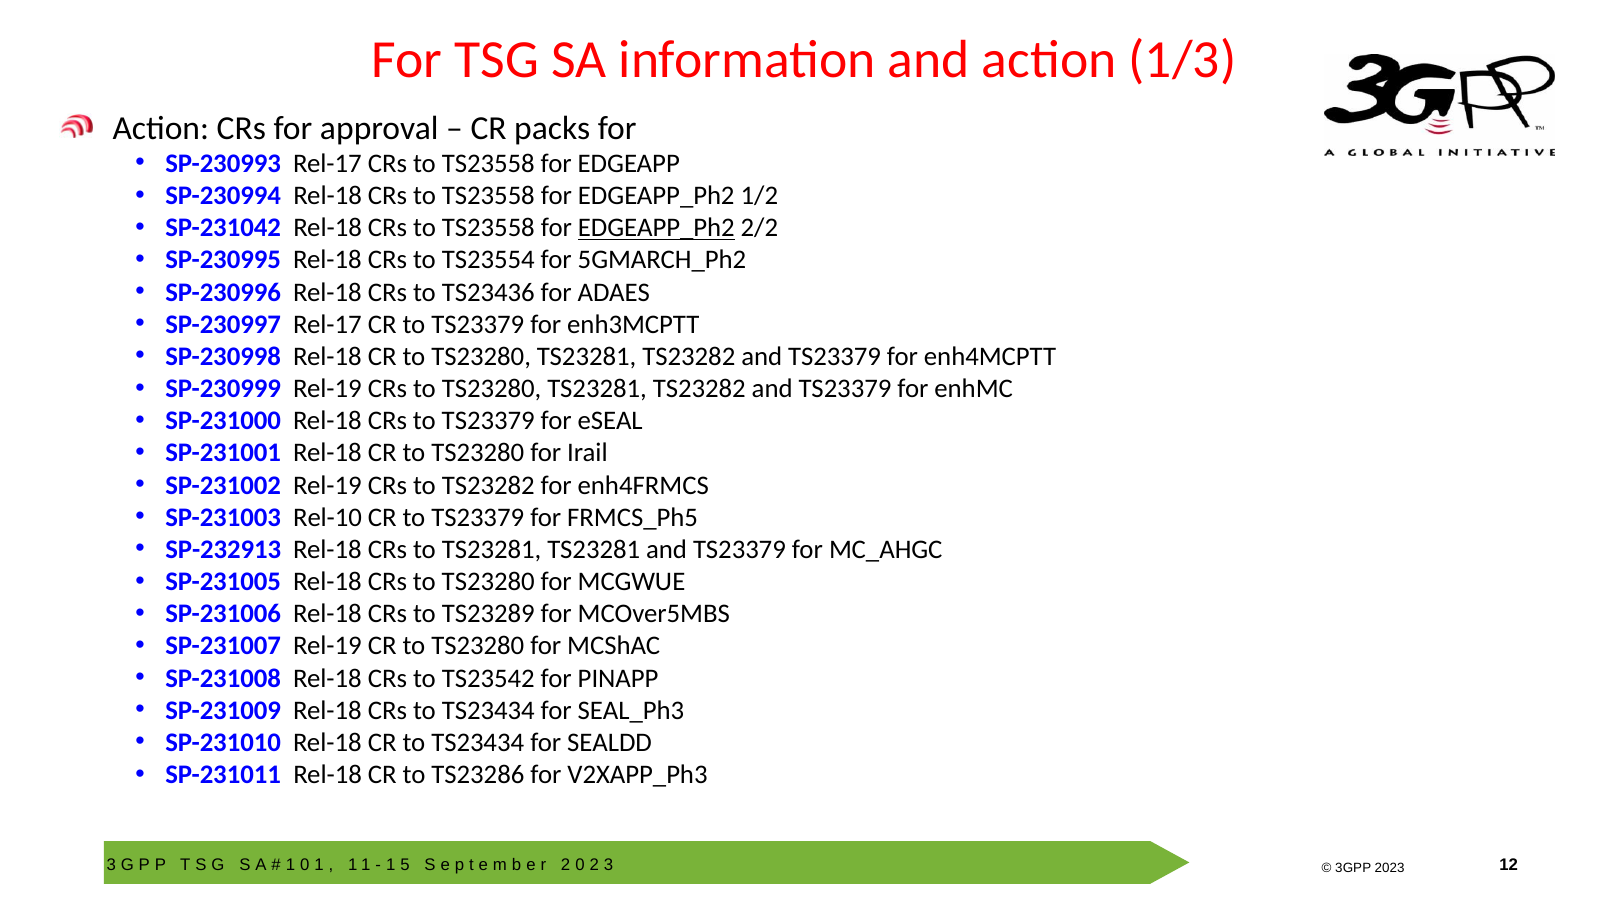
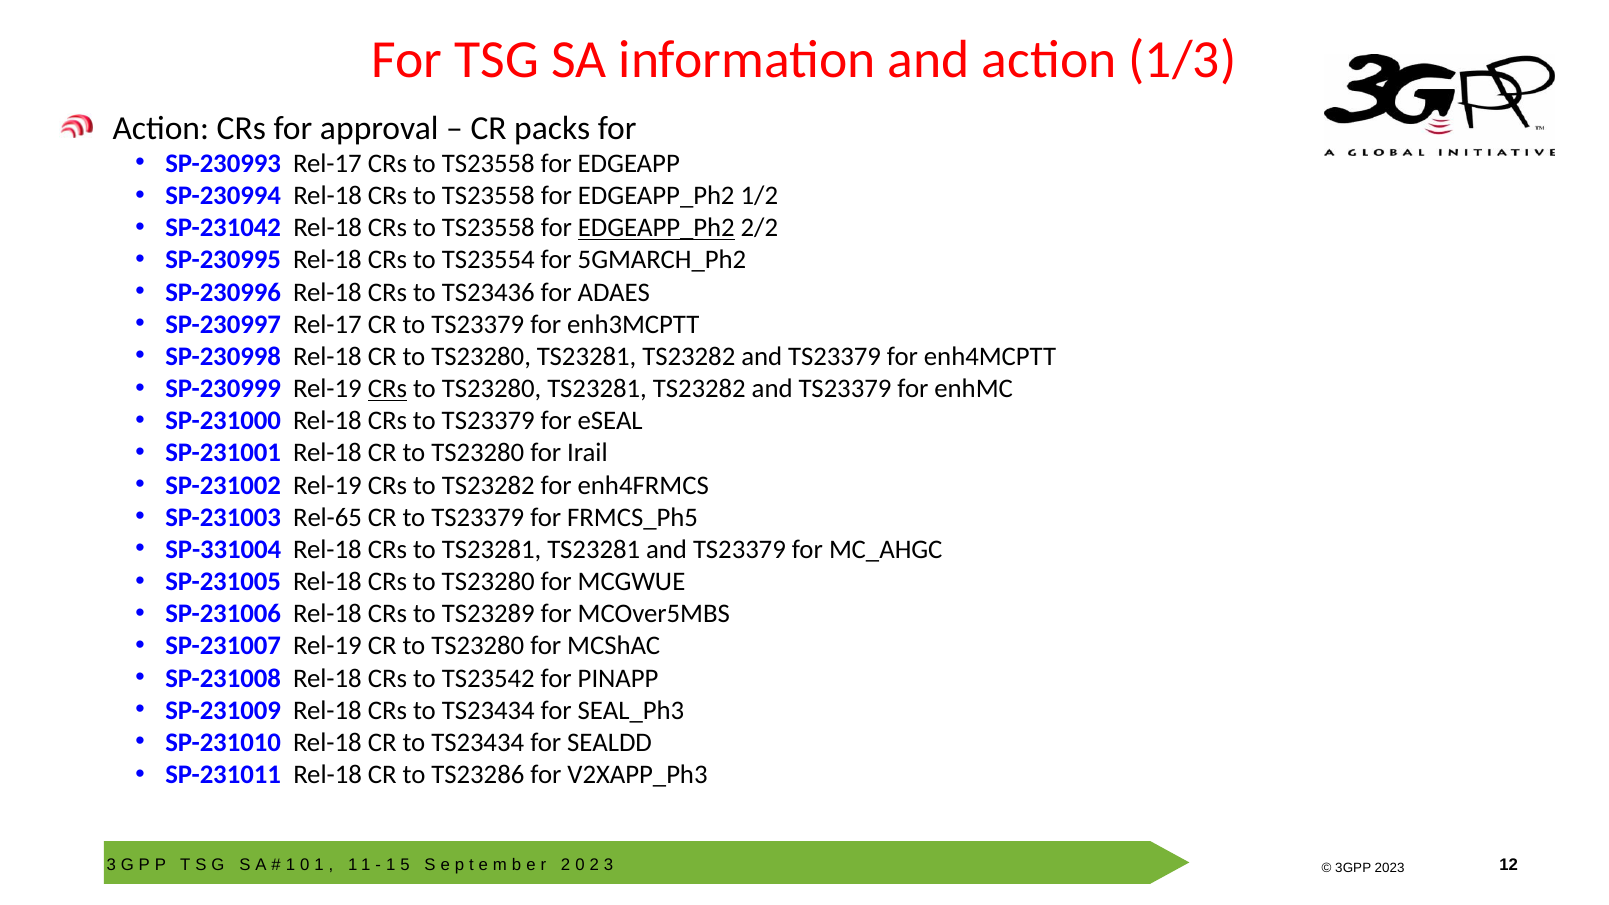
CRs at (387, 389) underline: none -> present
Rel-10: Rel-10 -> Rel-65
SP-232913: SP-232913 -> SP-331004
